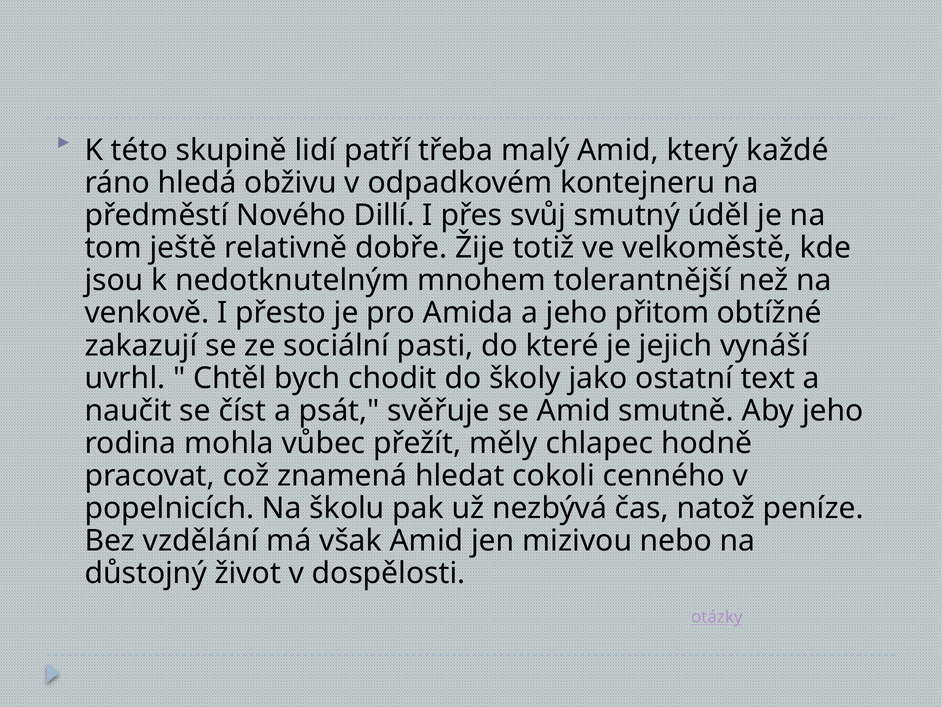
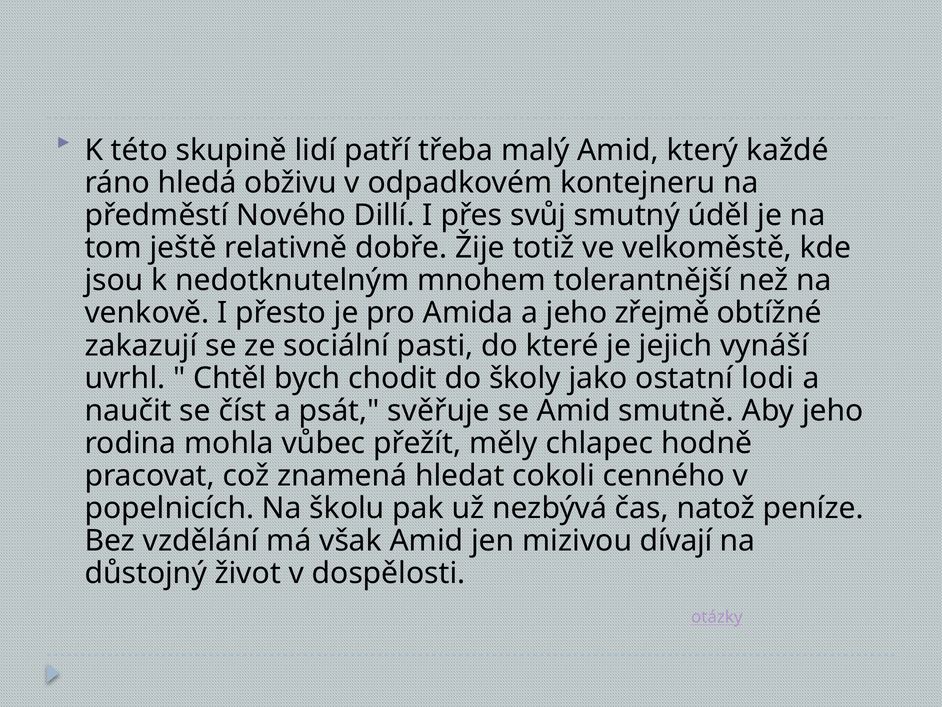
přitom: přitom -> zřejmě
text: text -> lodi
nebo: nebo -> dívají
